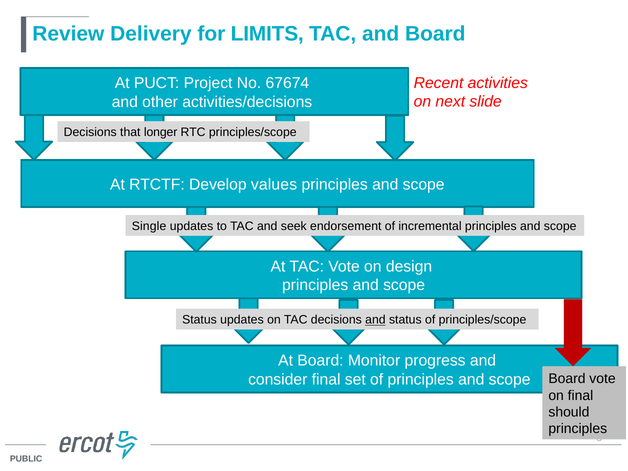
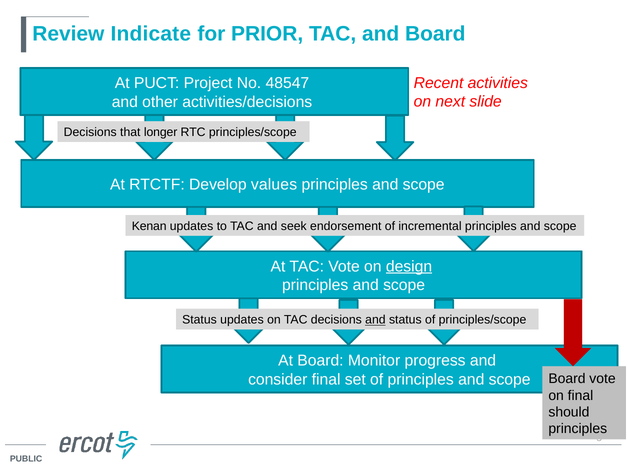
Delivery: Delivery -> Indicate
LIMITS: LIMITS -> PRIOR
67674: 67674 -> 48547
Single: Single -> Kenan
design underline: none -> present
